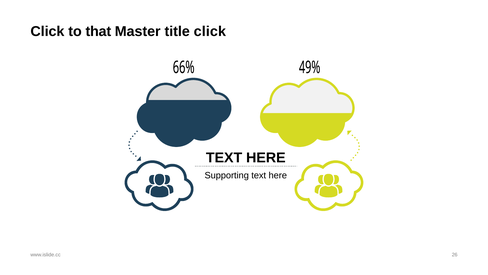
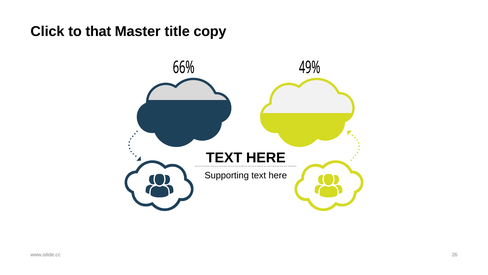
title click: click -> copy
